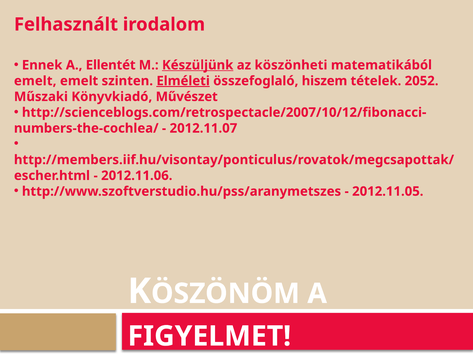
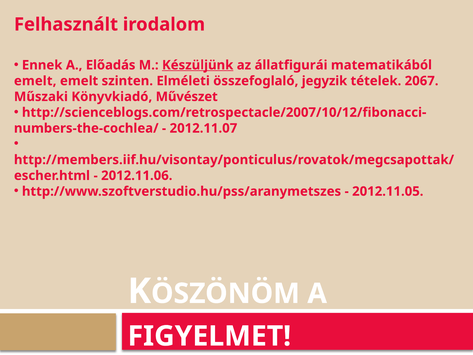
Ellentét: Ellentét -> Előadás
köszönheti: köszönheti -> állatfigurái
Elméleti underline: present -> none
hiszem: hiszem -> jegyzik
2052: 2052 -> 2067
